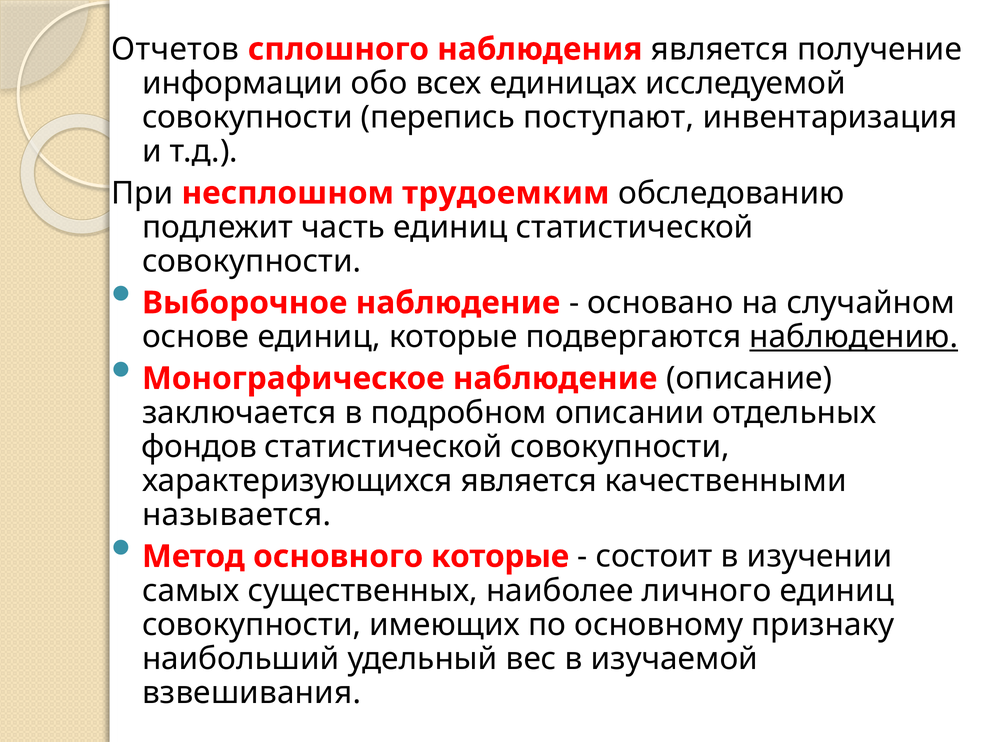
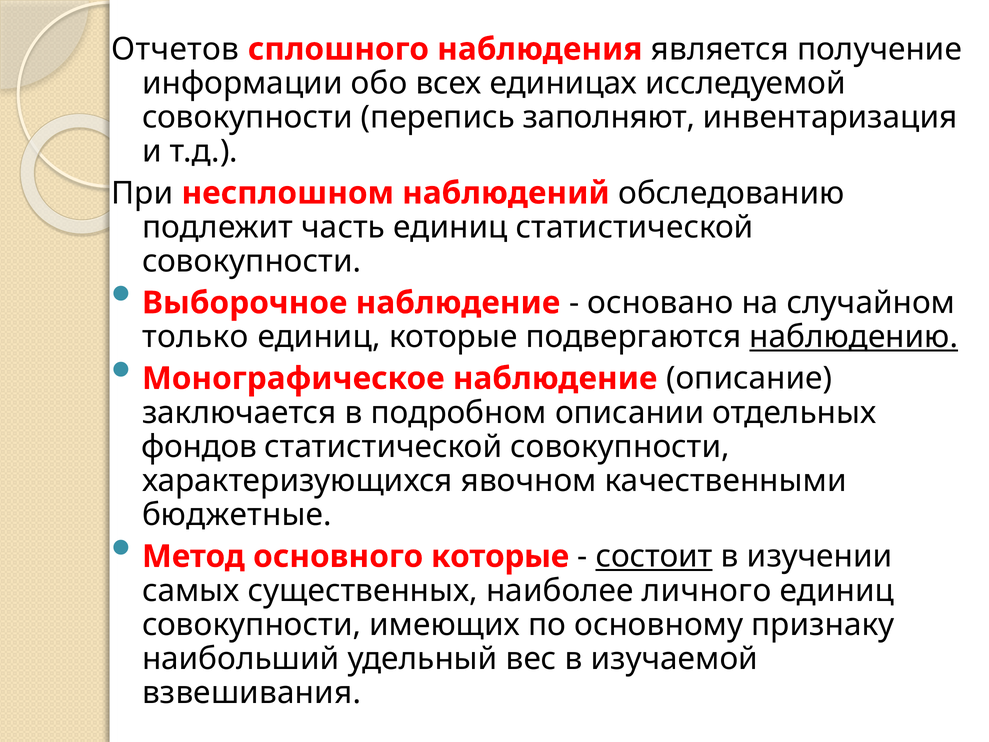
поступают: поступают -> заполняют
трудоемким: трудоемким -> наблюдений
основе: основе -> только
характеризующихся является: является -> явочном
называется: называется -> бюджетные
состоит underline: none -> present
